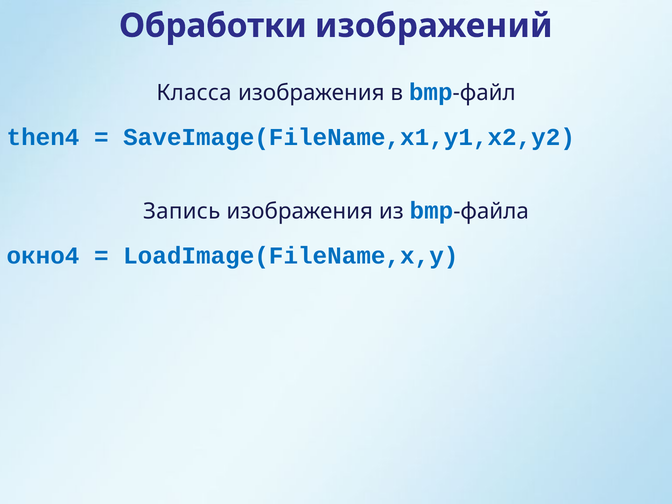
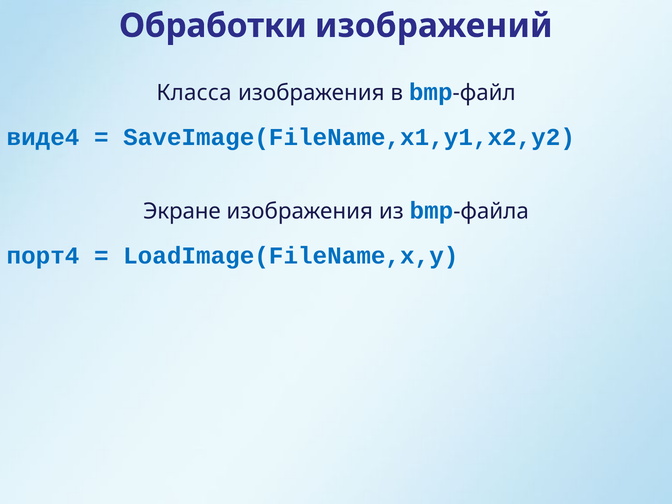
then4: then4 -> виде4
Запись: Запись -> Экране
окно4: окно4 -> порт4
